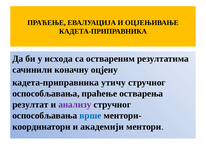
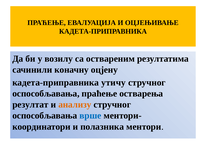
исхода: исхода -> возилу
анализу colour: purple -> orange
академији: академији -> полазника
